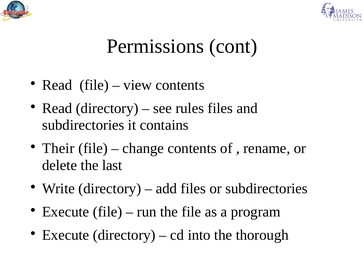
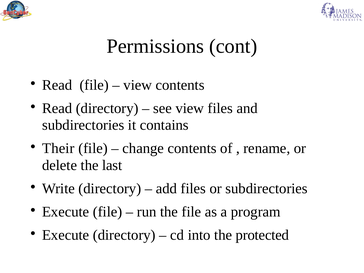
see rules: rules -> view
thorough: thorough -> protected
